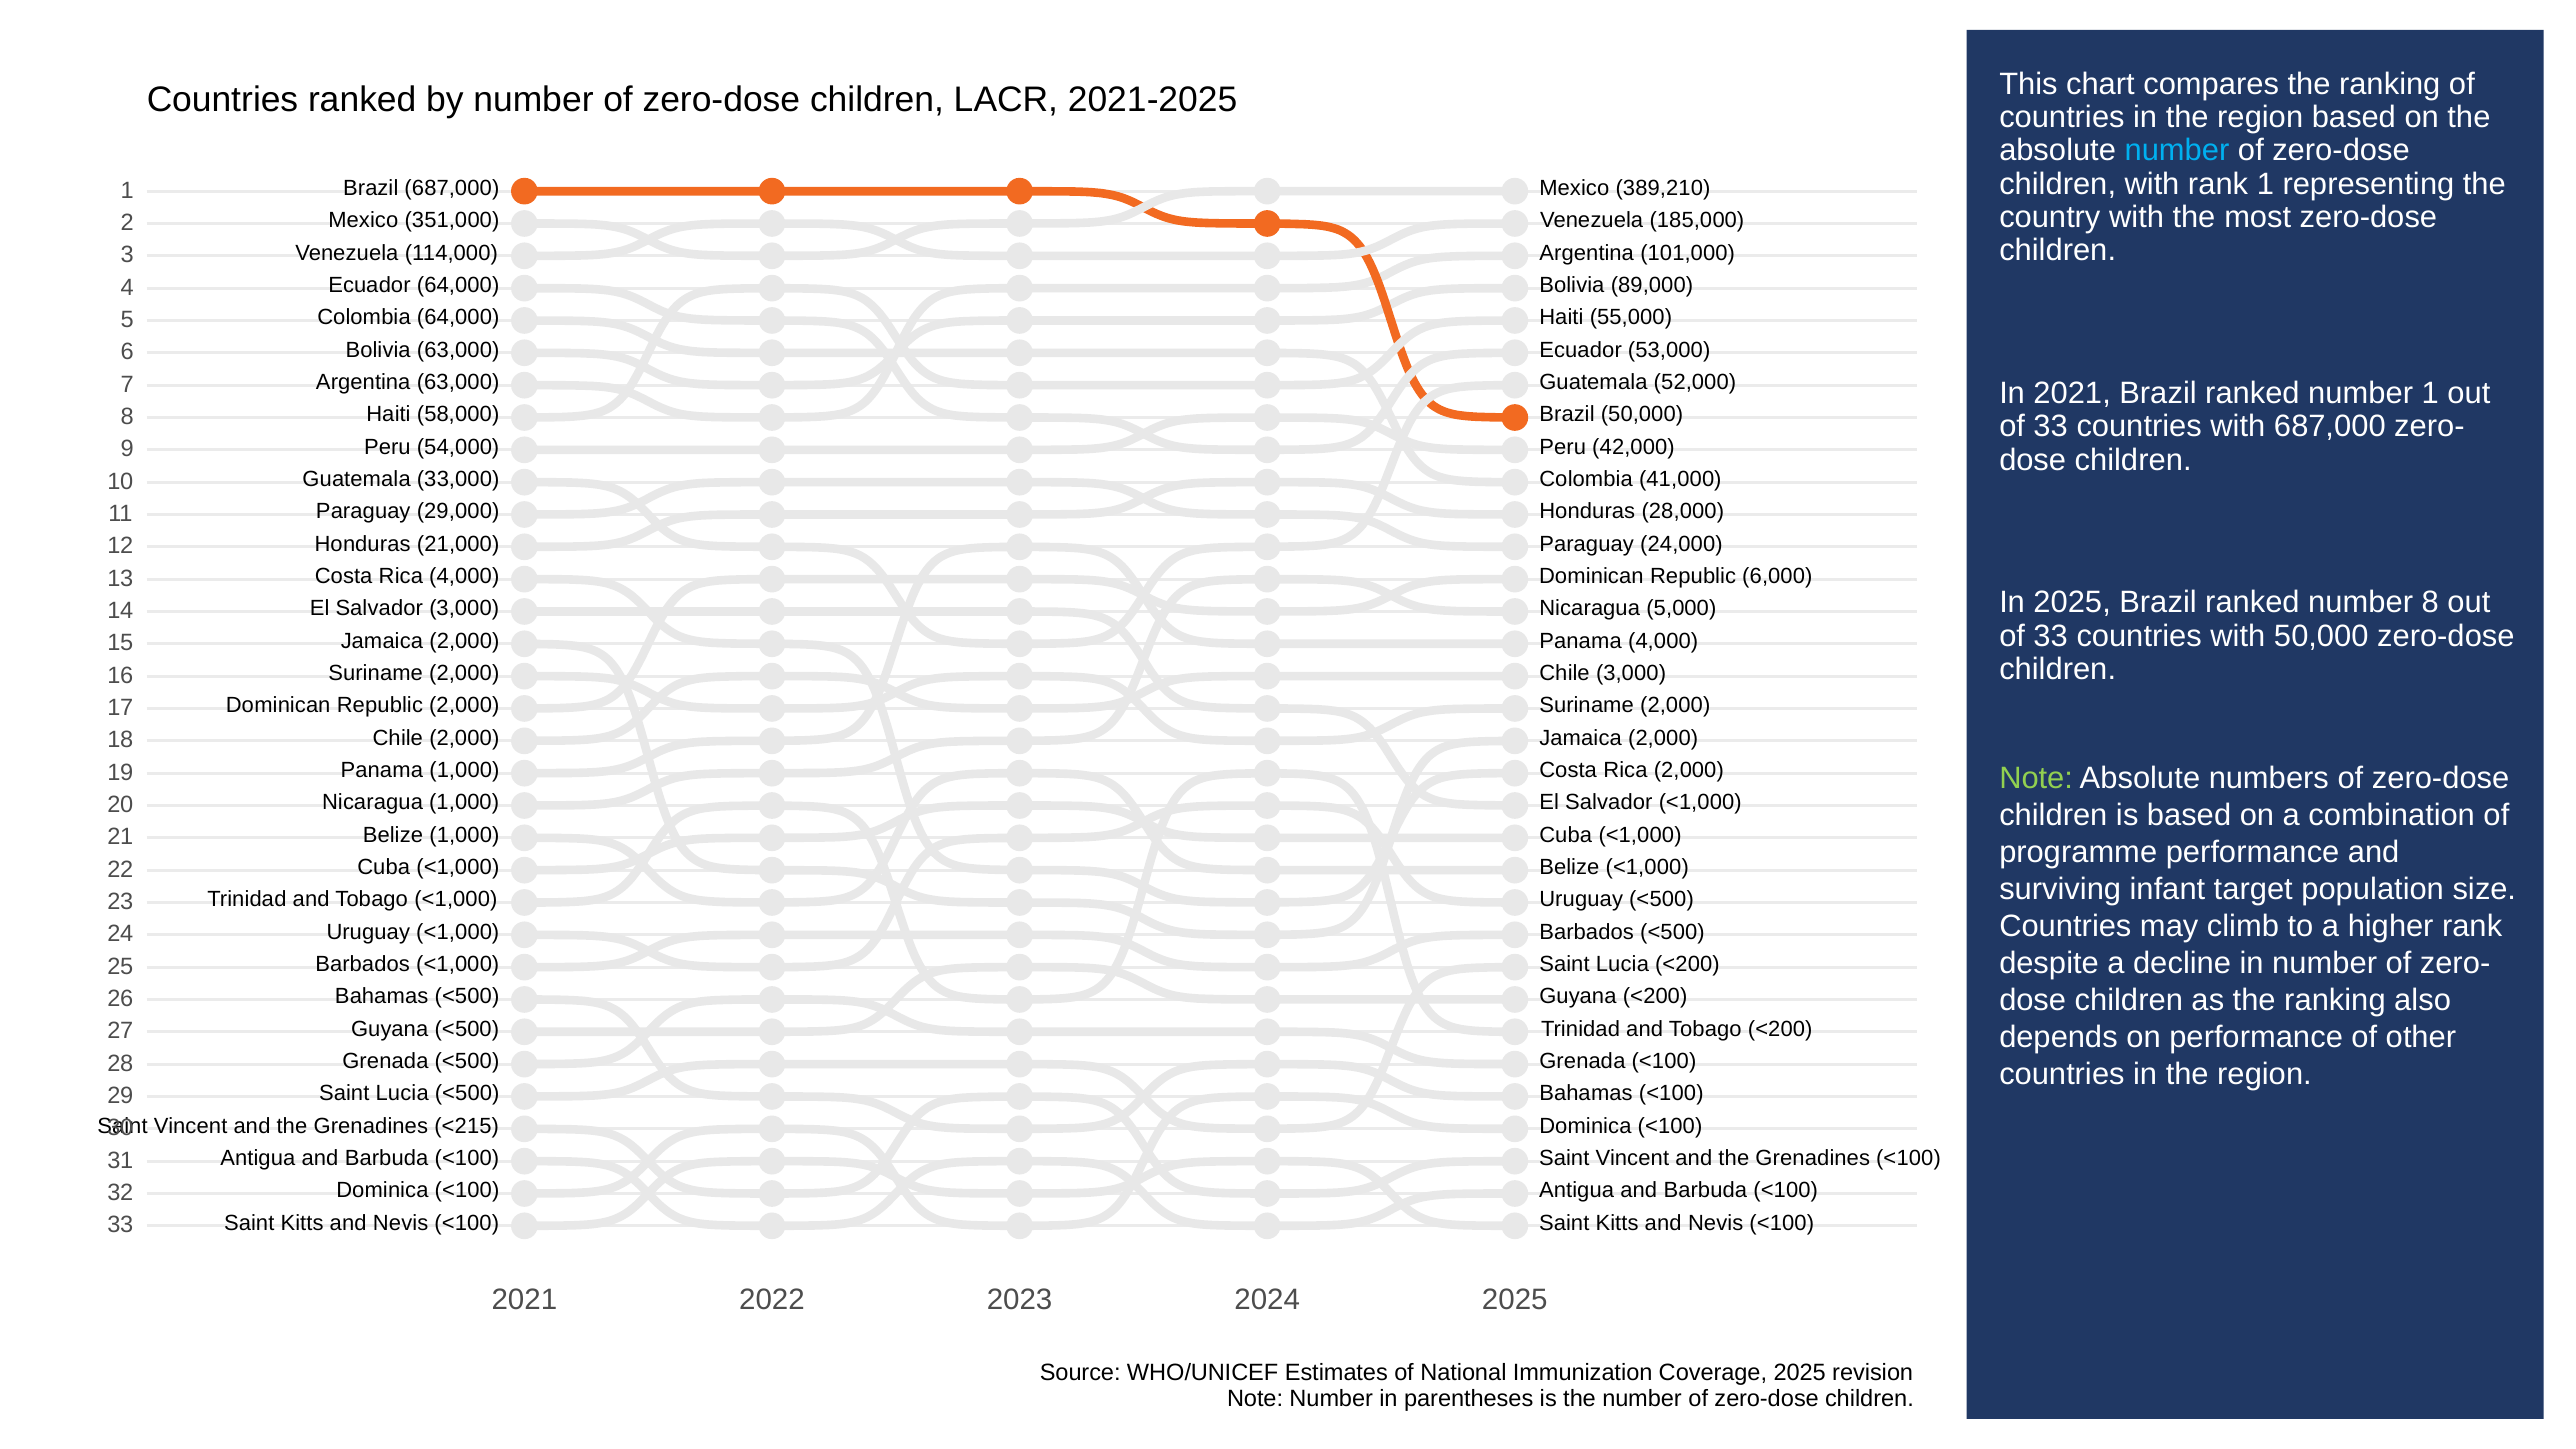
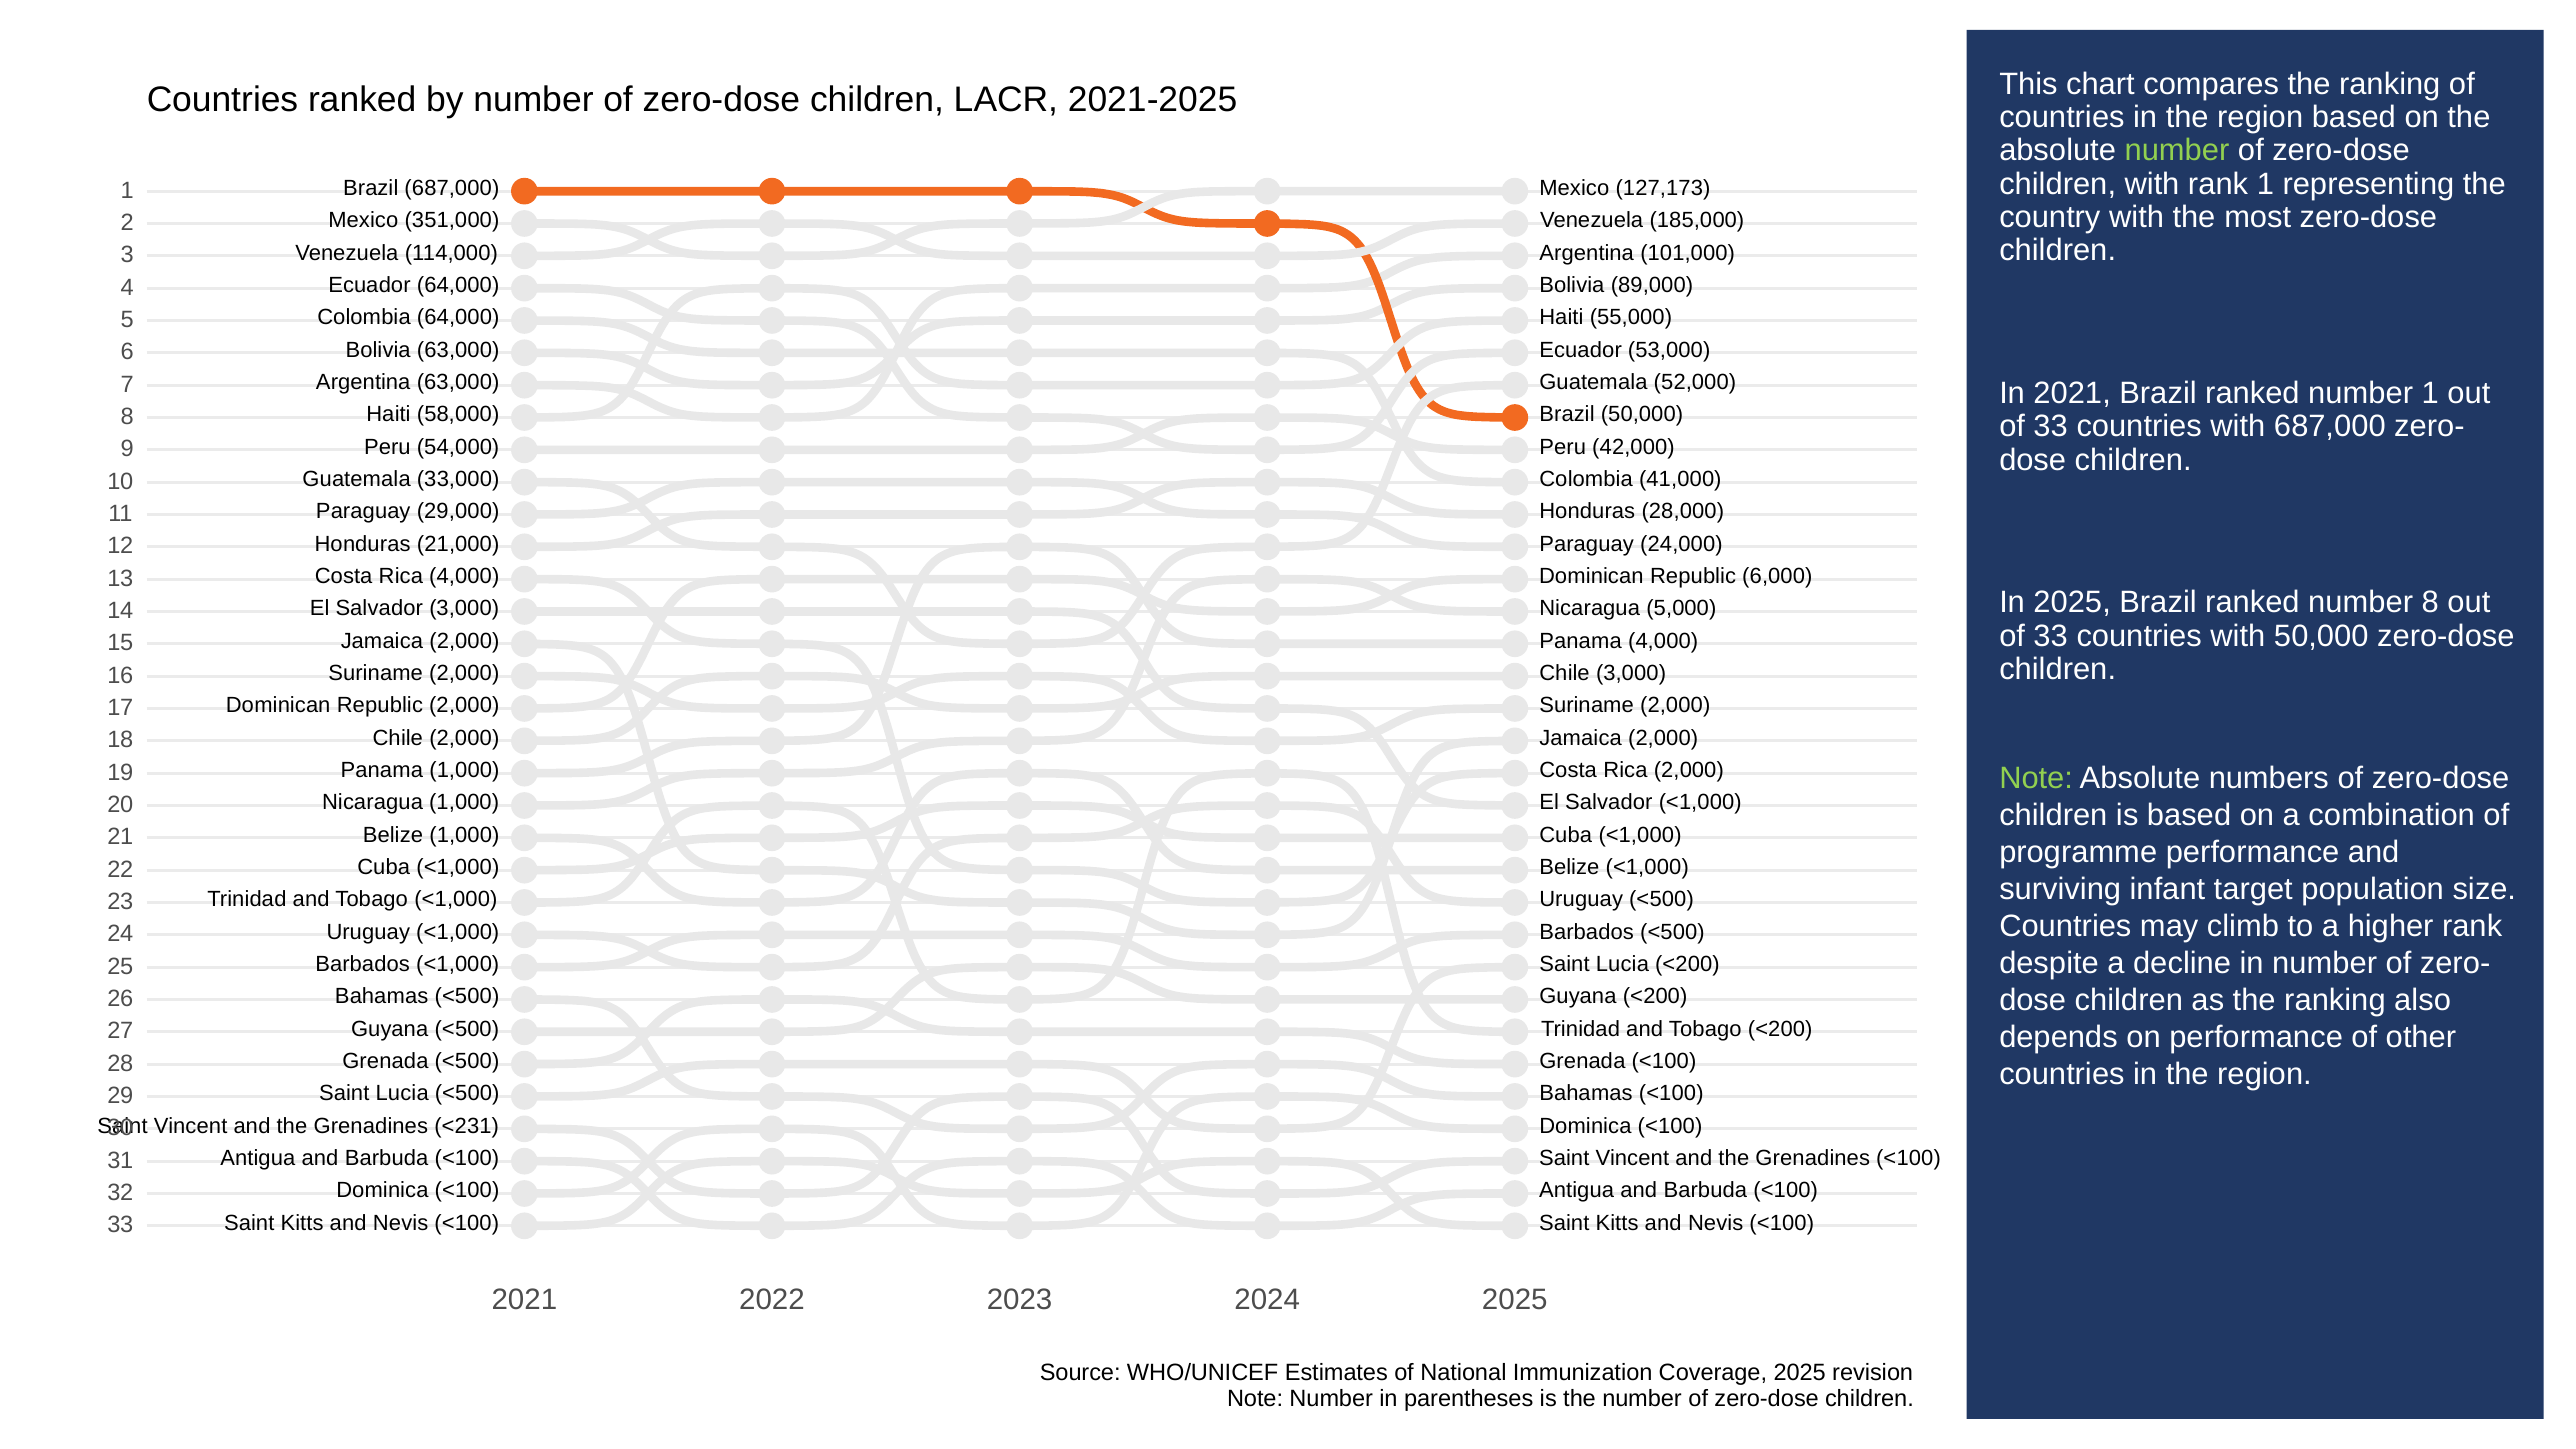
number at (2177, 151) colour: light blue -> light green
389,210: 389,210 -> 127,173
<215: <215 -> <231
